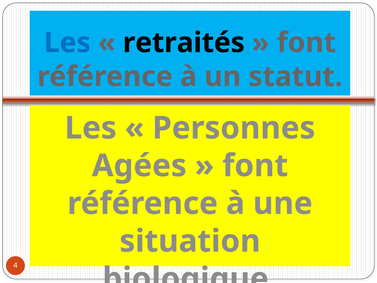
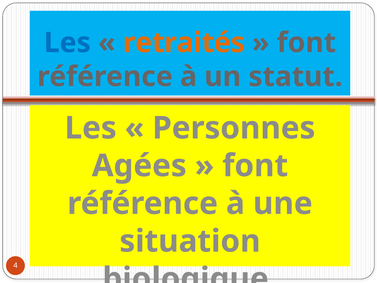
retraités colour: black -> orange
